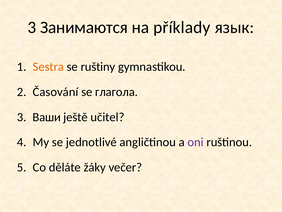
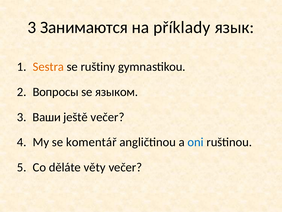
Časování: Časování -> Вопросы
глагола: глагола -> языком
ještě učitel: učitel -> večer
jednotlivé: jednotlivé -> komentář
oni colour: purple -> blue
žáky: žáky -> věty
